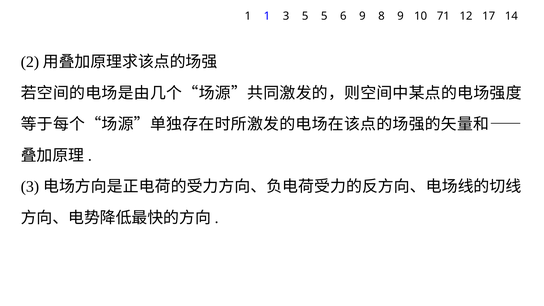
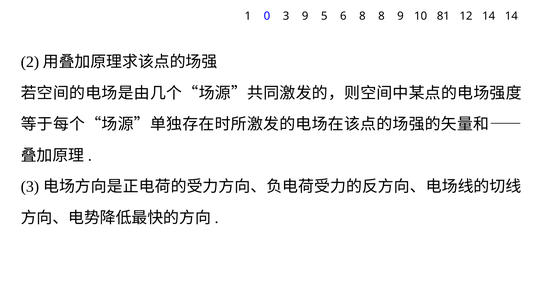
1 1: 1 -> 0
3 5: 5 -> 9
6 9: 9 -> 8
71: 71 -> 81
12 17: 17 -> 14
